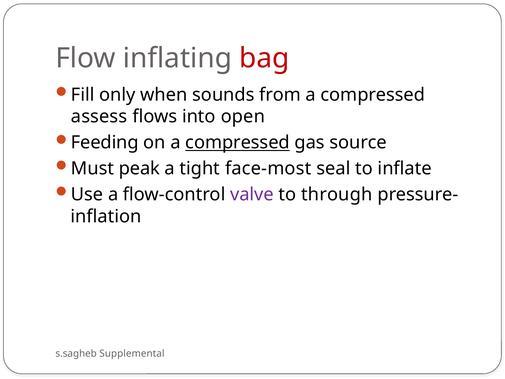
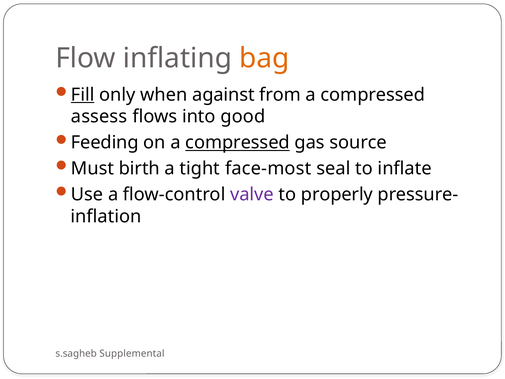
bag colour: red -> orange
Fill underline: none -> present
sounds: sounds -> against
open: open -> good
peak: peak -> birth
through: through -> properly
